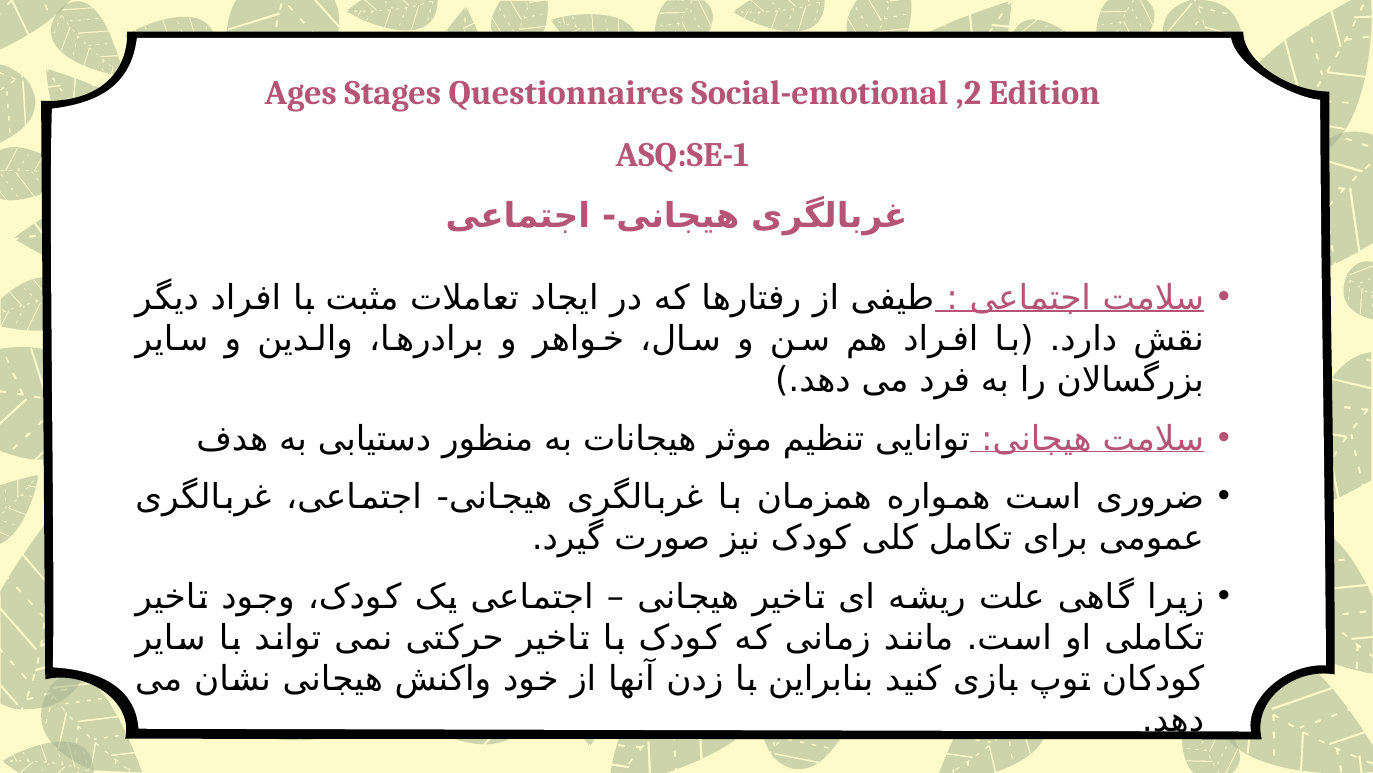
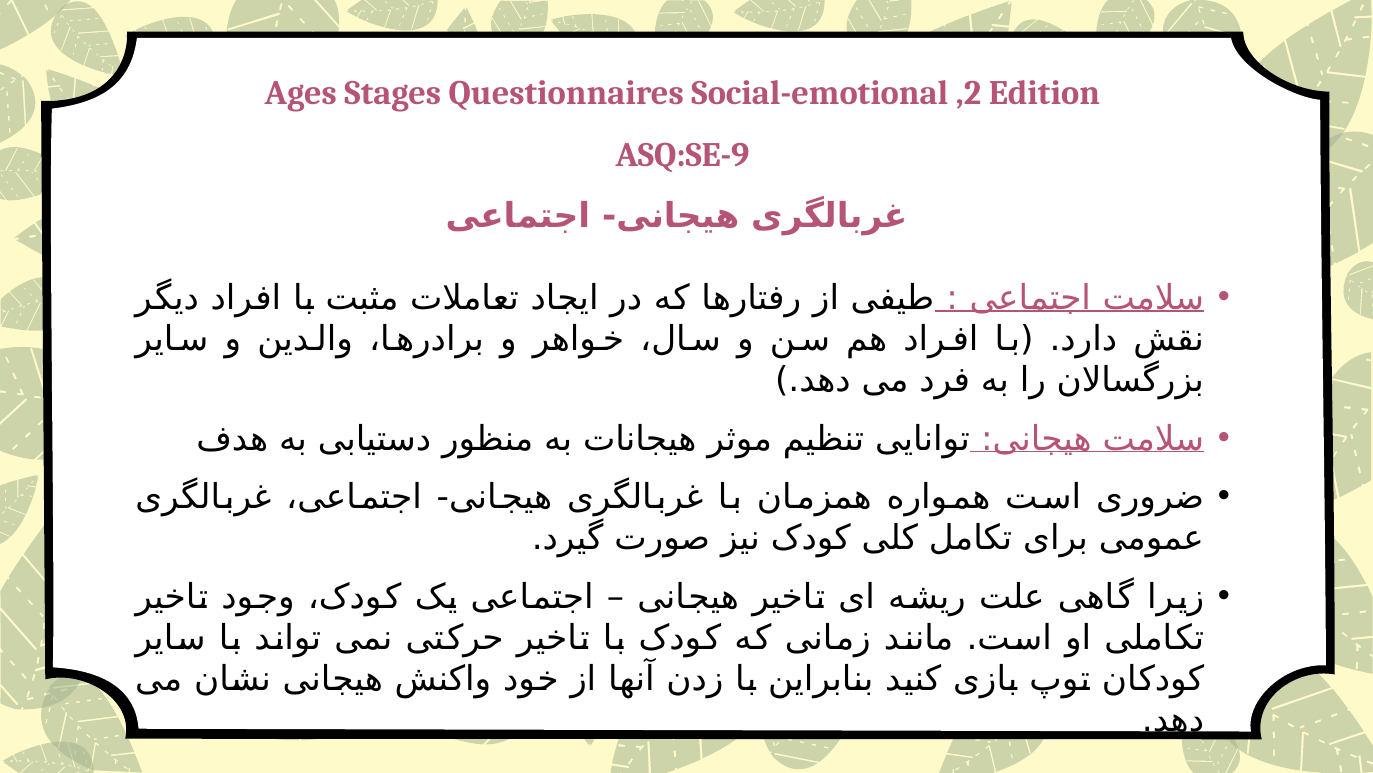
ASQ:SE-1: ASQ:SE-1 -> ASQ:SE-9
